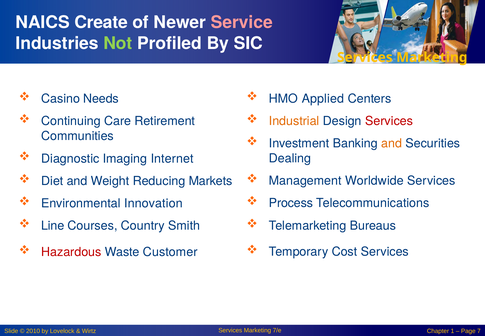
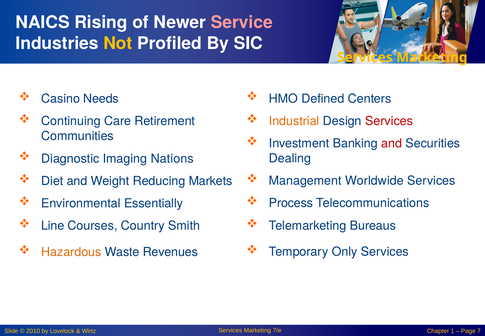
Create: Create -> Rising
Not colour: light green -> yellow
Applied: Applied -> Defined
and at (392, 143) colour: orange -> red
Internet: Internet -> Nations
Innovation: Innovation -> Essentially
Cost: Cost -> Only
Hazardous colour: red -> orange
Customer: Customer -> Revenues
